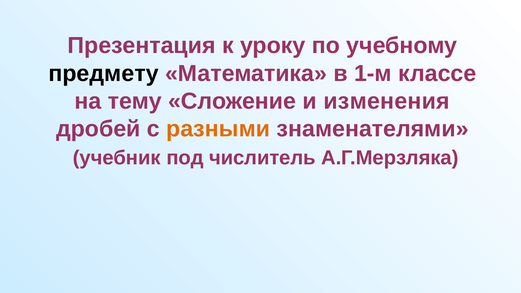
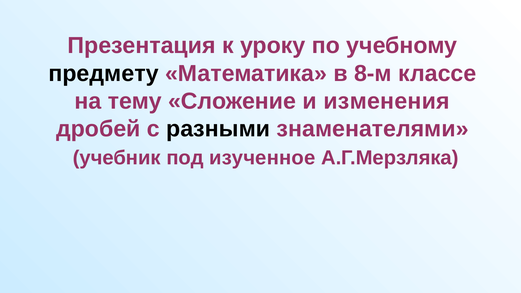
1-м: 1-м -> 8-м
разными colour: orange -> black
числитель: числитель -> изученное
